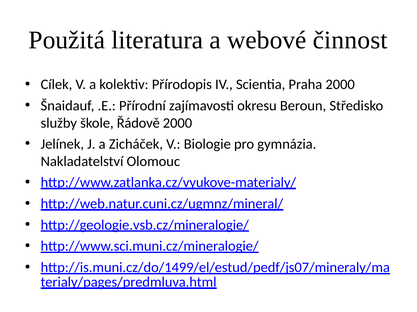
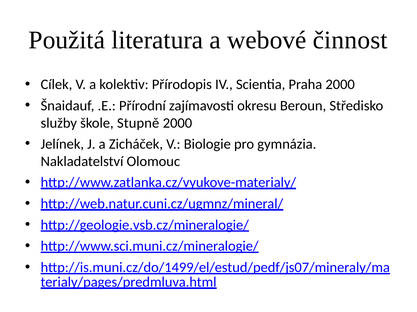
Řádově: Řádově -> Stupně
